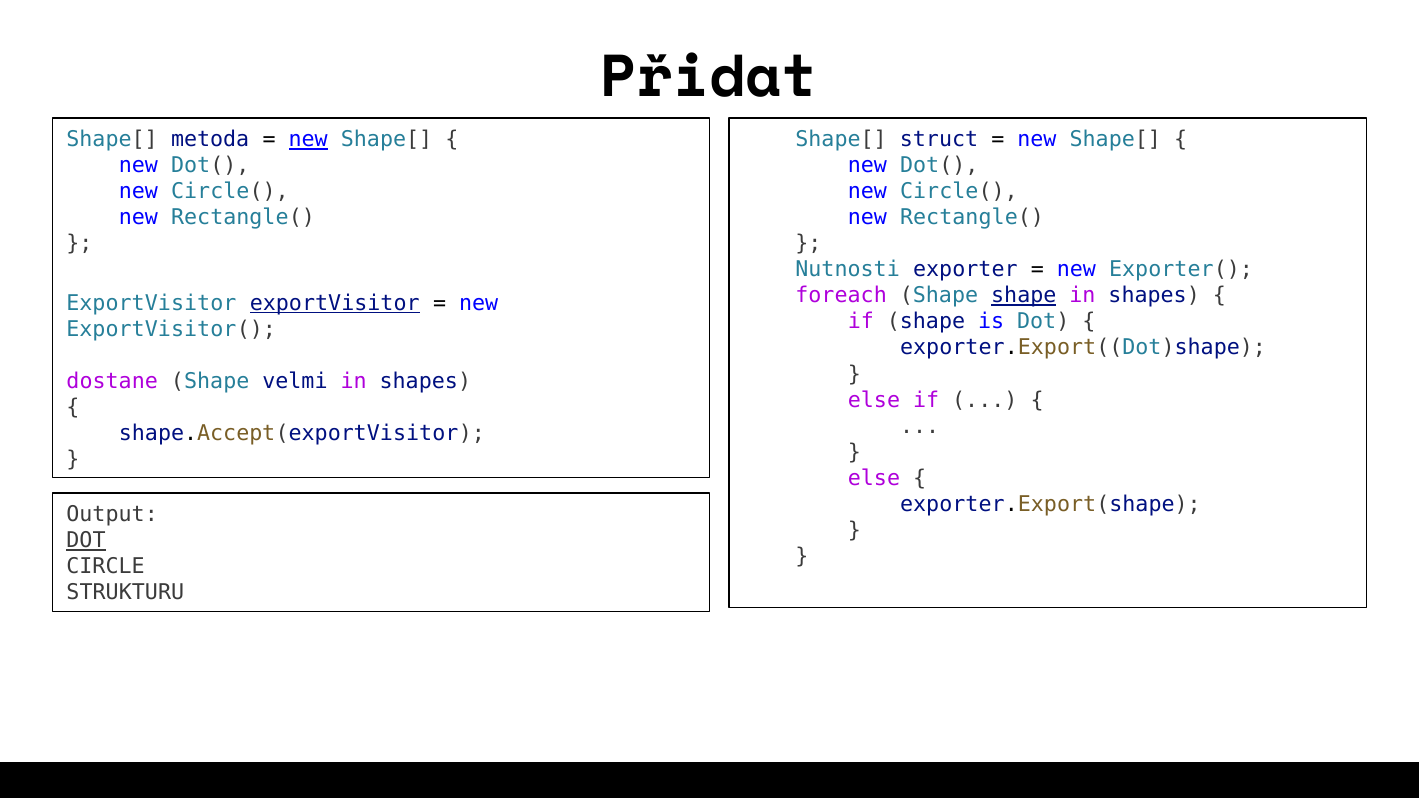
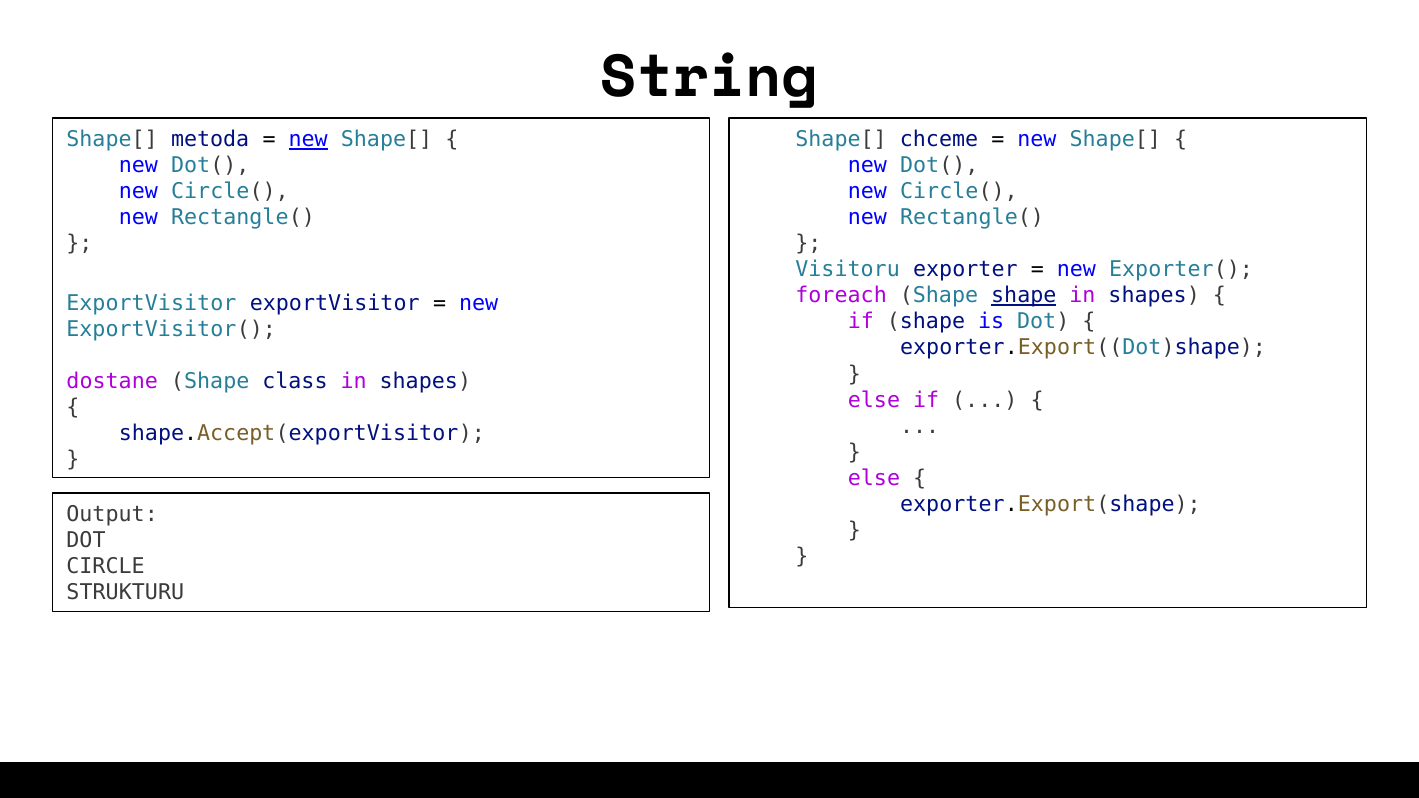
Přidat: Přidat -> String
struct: struct -> chceme
Nutnosti: Nutnosti -> Visitoru
exportVisitor at (335, 303) underline: present -> none
velmi: velmi -> class
DOT at (86, 541) underline: present -> none
